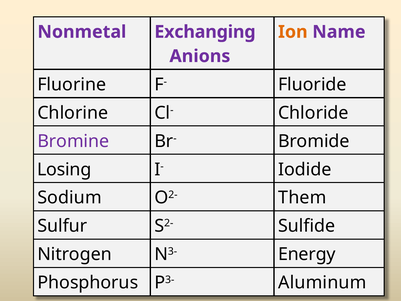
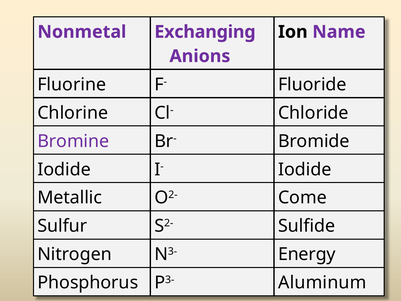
Ion colour: orange -> black
Losing at (64, 169): Losing -> Iodide
Sodium: Sodium -> Metallic
Them: Them -> Come
